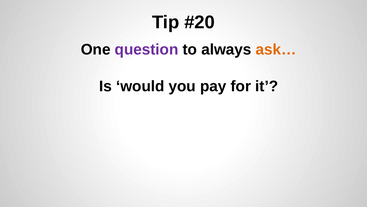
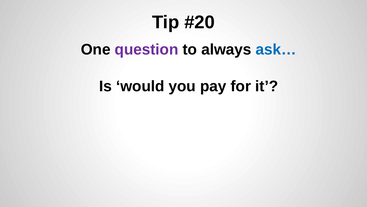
ask… colour: orange -> blue
